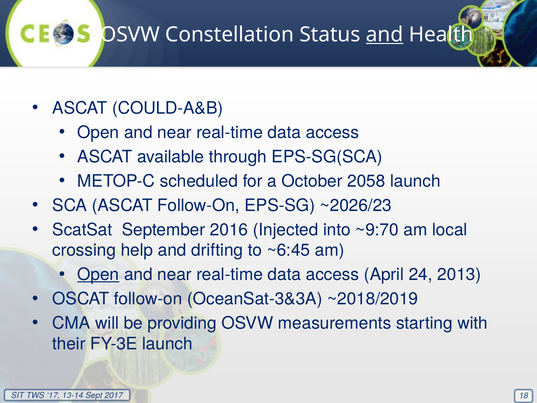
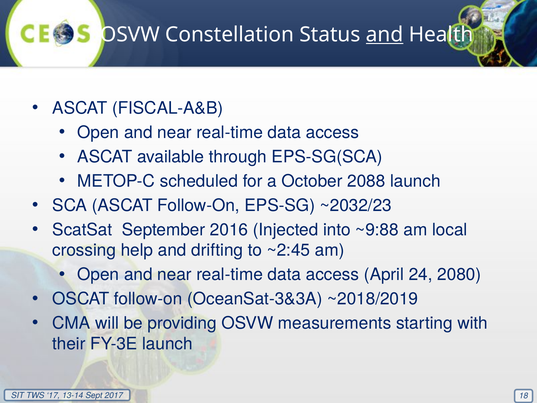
COULD-A&B: COULD-A&B -> FISCAL-A&B
2058: 2058 -> 2088
~2026/23: ~2026/23 -> ~2032/23
~9:70: ~9:70 -> ~9:88
~6:45: ~6:45 -> ~2:45
Open at (98, 274) underline: present -> none
2013: 2013 -> 2080
